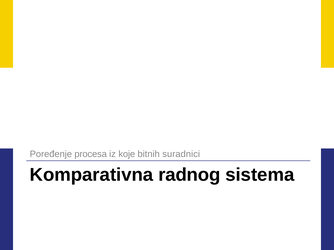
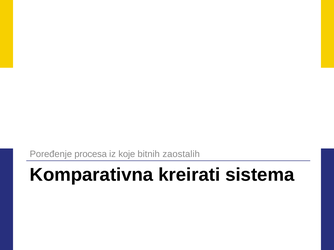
suradnici: suradnici -> zaostalih
radnog: radnog -> kreirati
